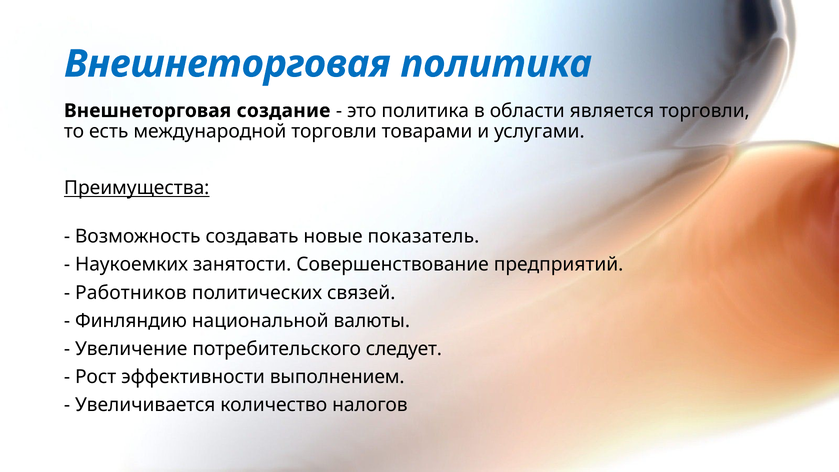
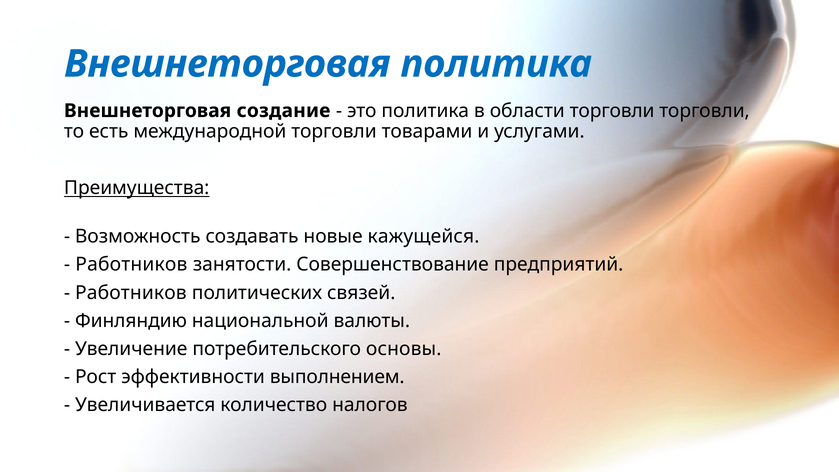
области является: является -> торговли
показатель: показатель -> кажущейся
Наукоемких at (132, 265): Наукоемких -> Работников
следует: следует -> основы
